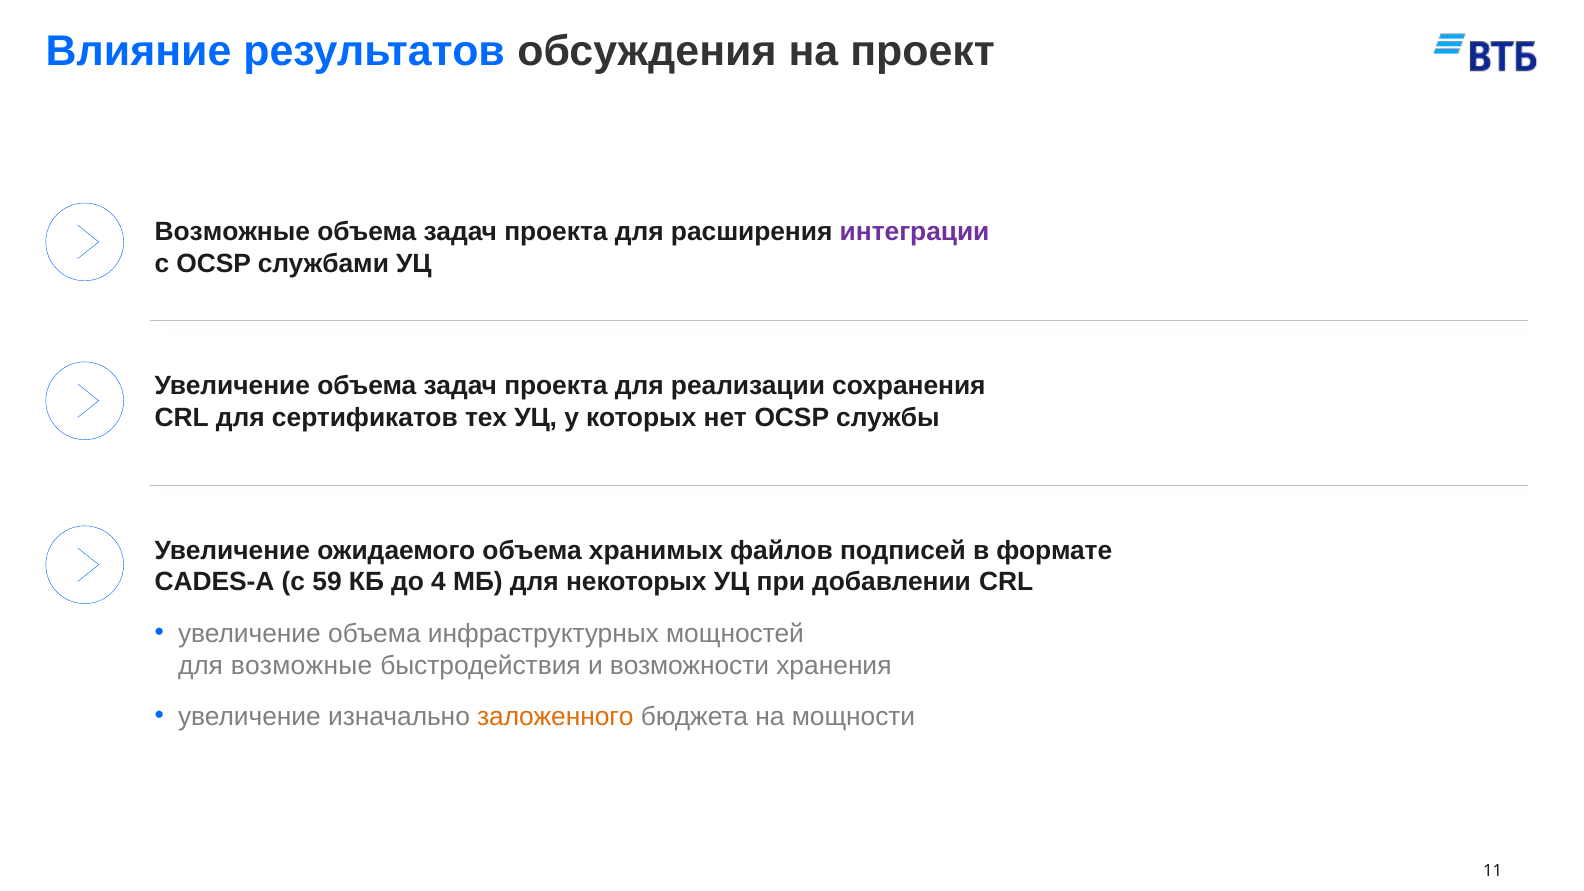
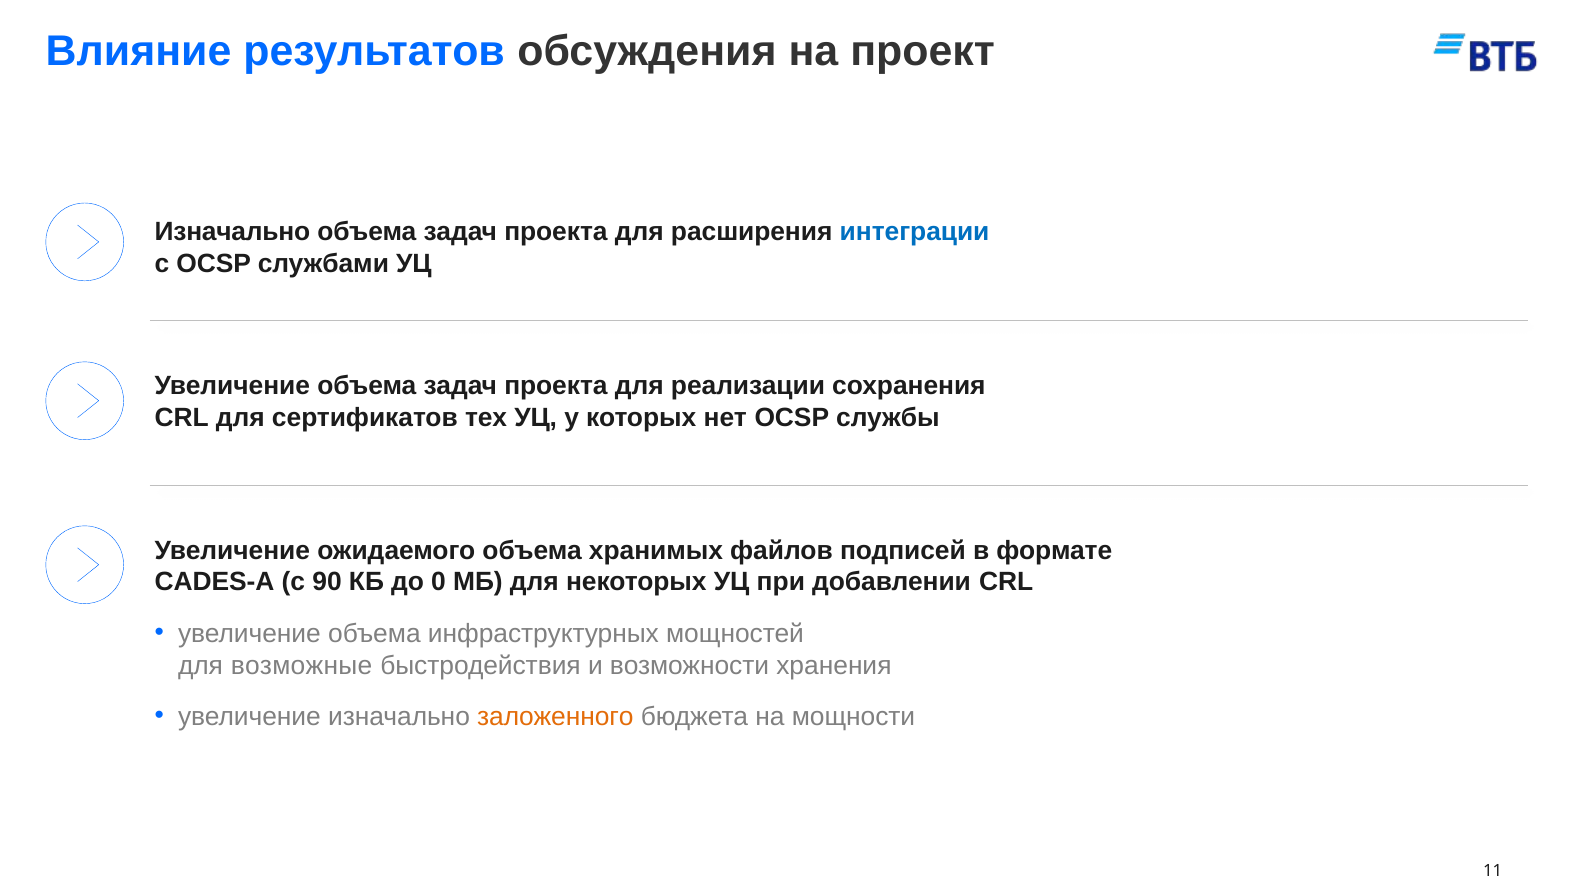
Возможные at (232, 232): Возможные -> Изначально
интеграции colour: purple -> blue
59: 59 -> 90
4: 4 -> 0
